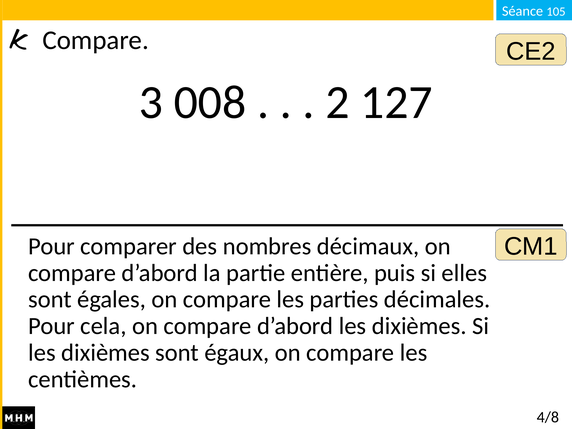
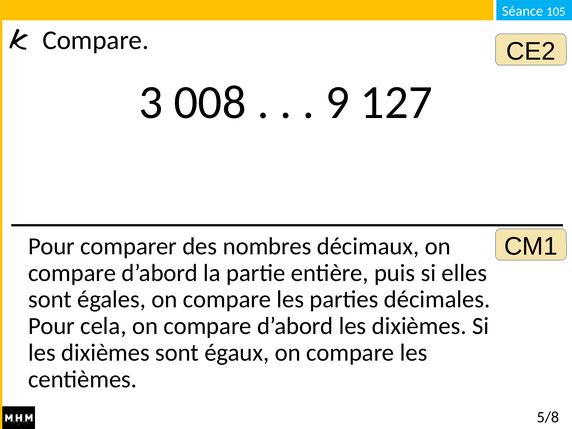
2: 2 -> 9
4/8: 4/8 -> 5/8
